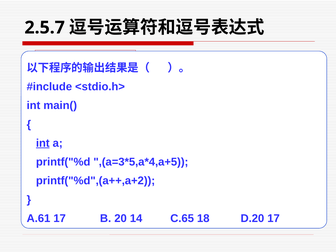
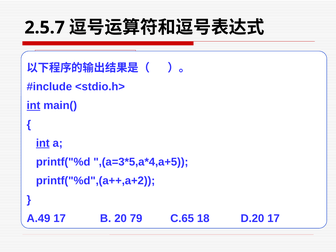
int at (33, 106) underline: none -> present
A.61: A.61 -> A.49
14: 14 -> 79
